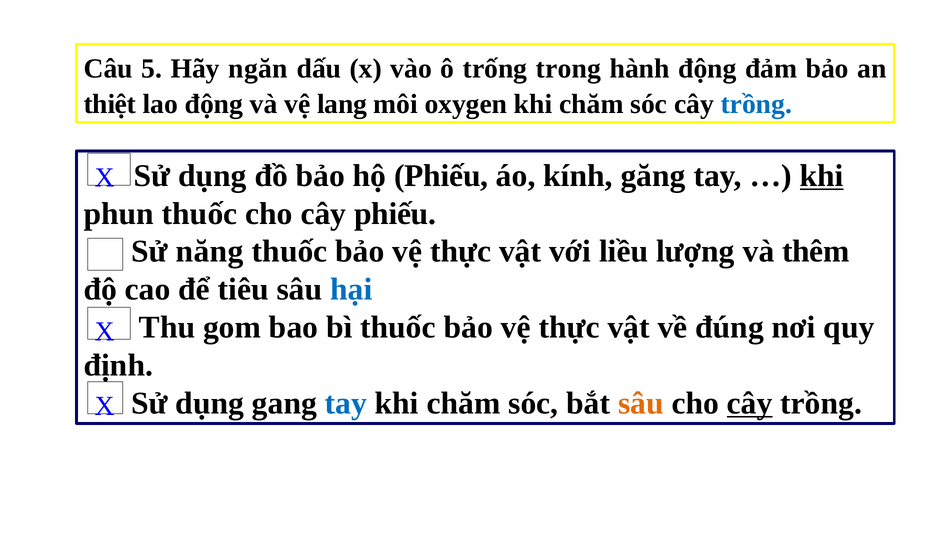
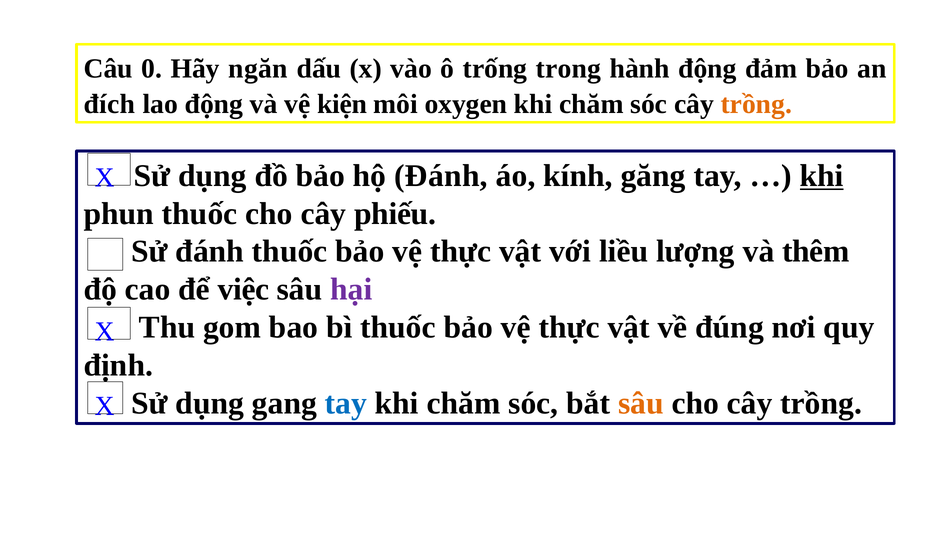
5: 5 -> 0
thiệt: thiệt -> đích
lang: lang -> kiện
trồng at (756, 104) colour: blue -> orange
hộ Phiếu: Phiếu -> Đánh
Sử năng: năng -> đánh
tiêu: tiêu -> việc
hại colour: blue -> purple
cây at (750, 403) underline: present -> none
